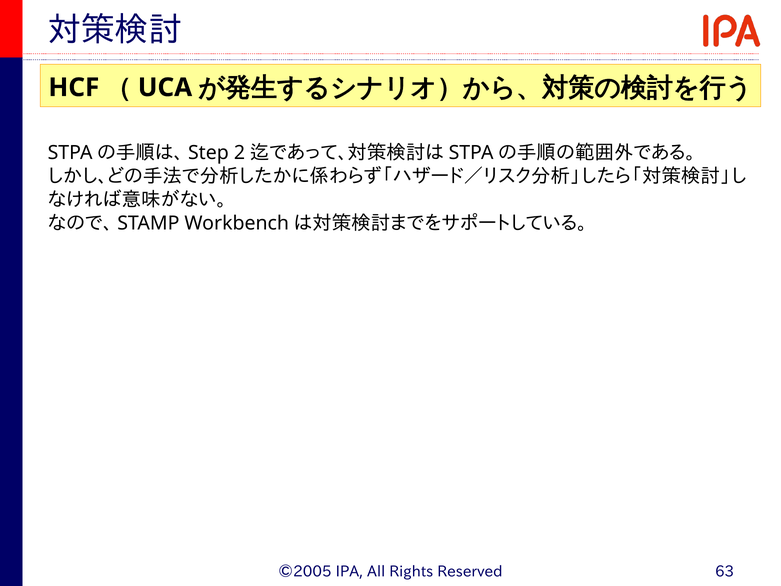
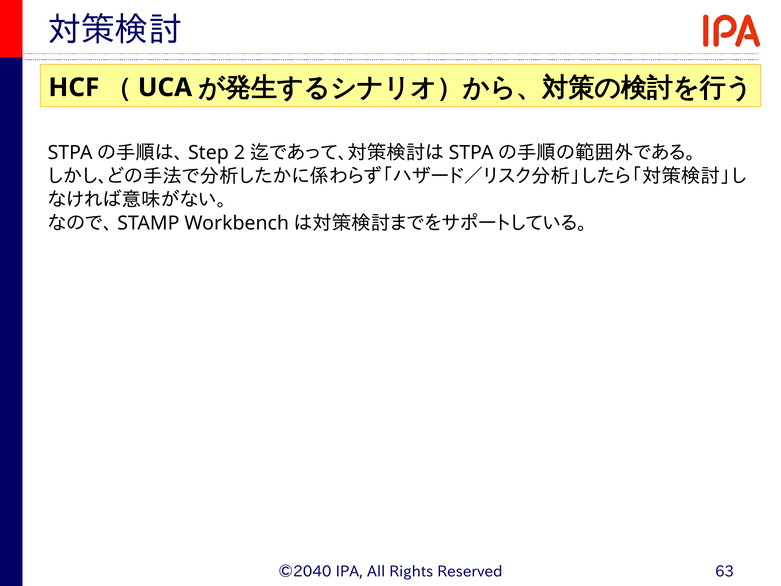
©2005: ©2005 -> ©2040
